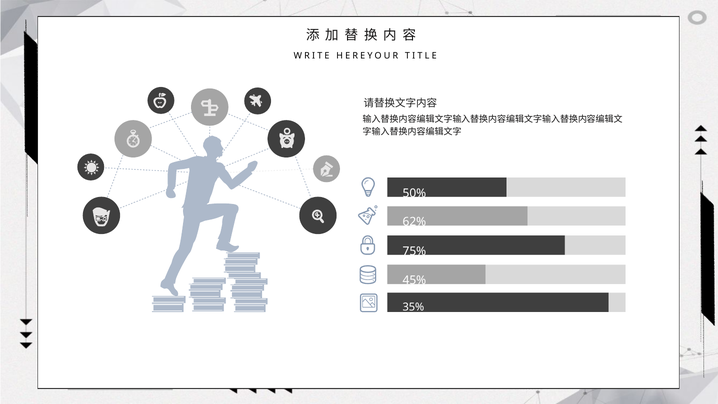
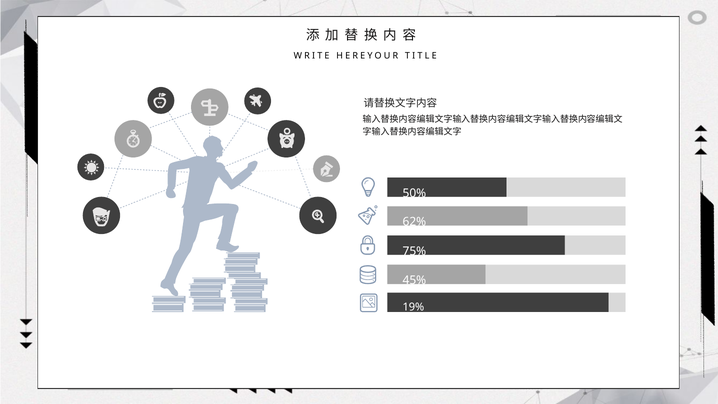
35%: 35% -> 19%
